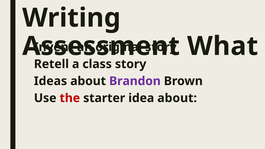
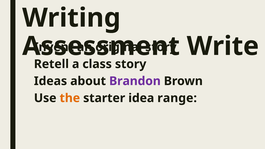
What: What -> Write
the colour: red -> orange
idea about: about -> range
